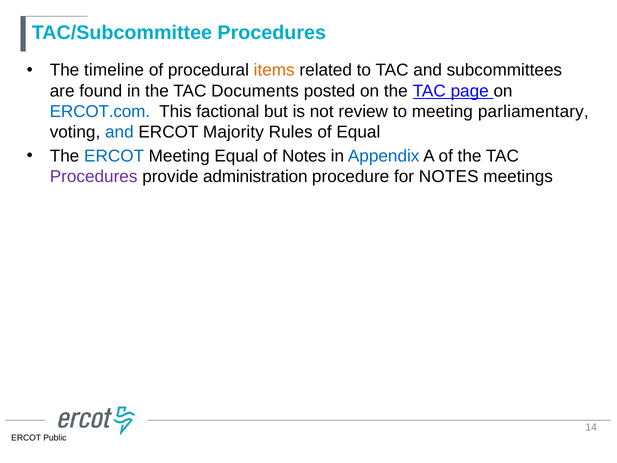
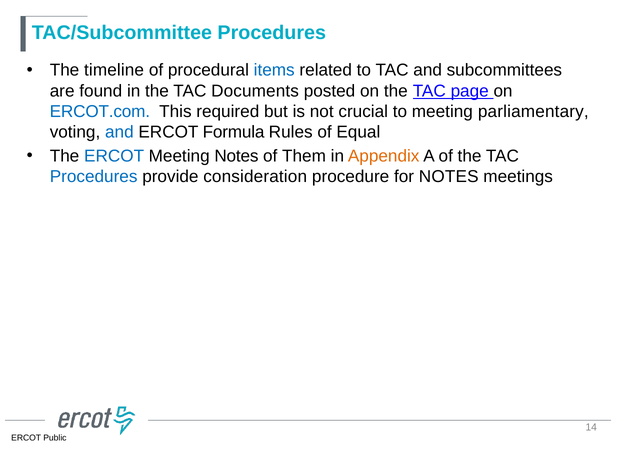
items colour: orange -> blue
factional: factional -> required
review: review -> crucial
Majority: Majority -> Formula
Meeting Equal: Equal -> Notes
of Notes: Notes -> Them
Appendix colour: blue -> orange
Procedures at (94, 177) colour: purple -> blue
administration: administration -> consideration
